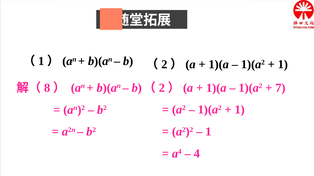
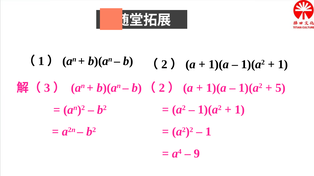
8: 8 -> 3
7: 7 -> 5
4: 4 -> 9
